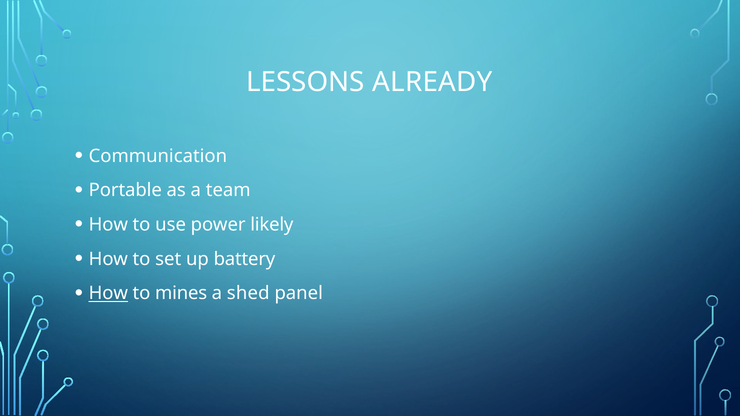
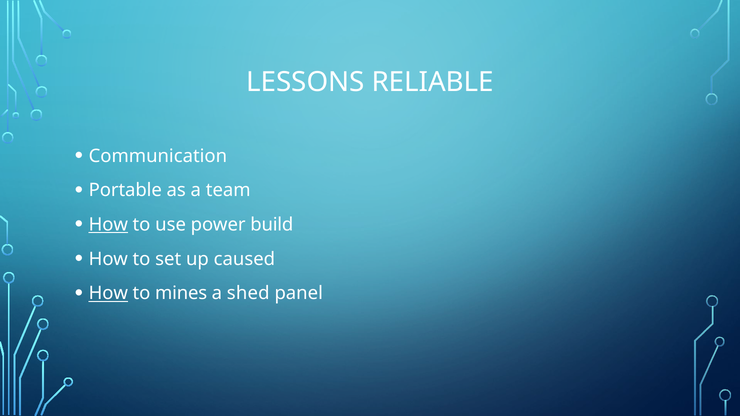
ALREADY: ALREADY -> RELIABLE
How at (108, 225) underline: none -> present
likely: likely -> build
battery: battery -> caused
